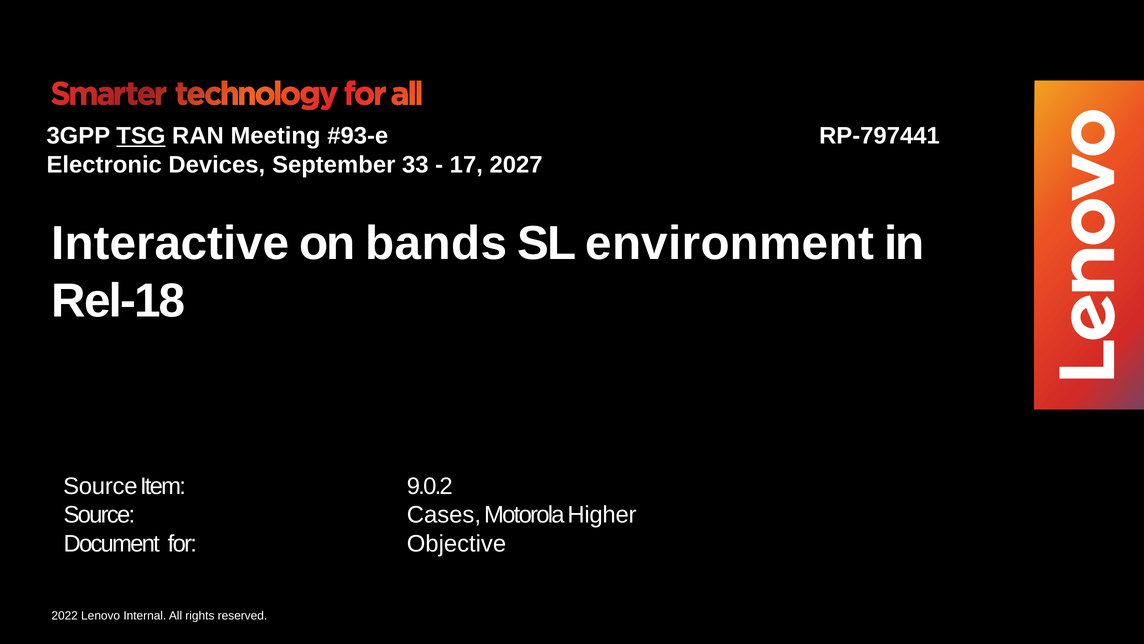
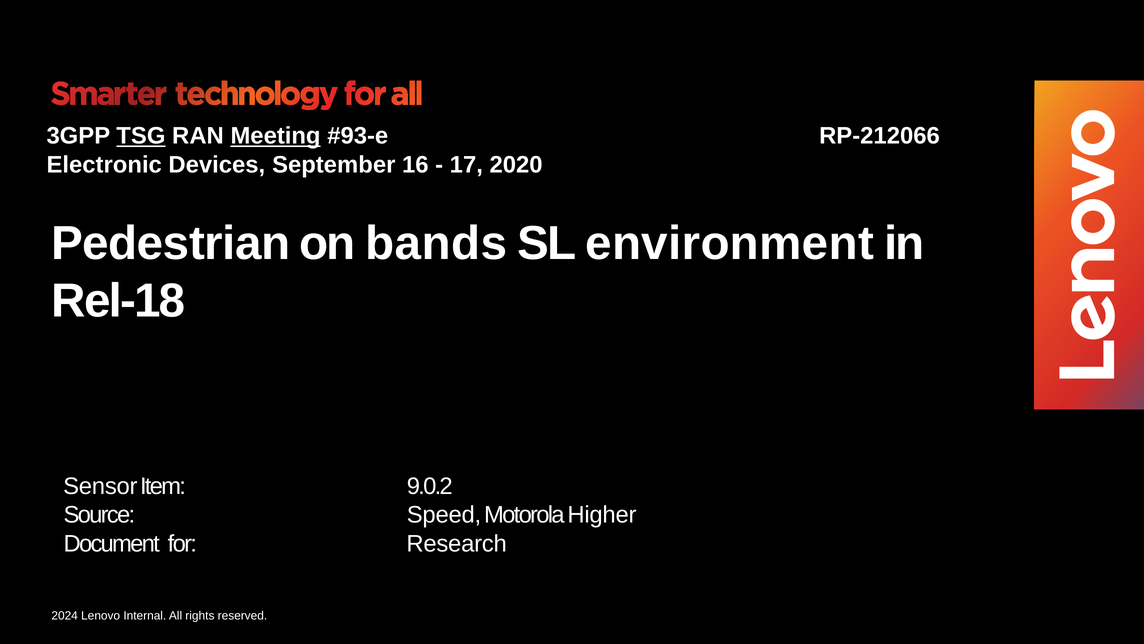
Meeting underline: none -> present
RP-797441: RP-797441 -> RP-212066
33: 33 -> 16
2027: 2027 -> 2020
Interactive: Interactive -> Pedestrian
Source at (100, 486): Source -> Sensor
Cases: Cases -> Speed
Objective at (457, 543): Objective -> Research
2022: 2022 -> 2024
